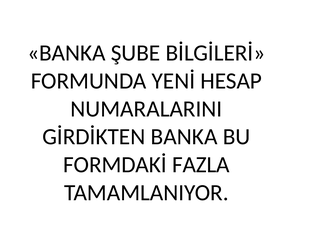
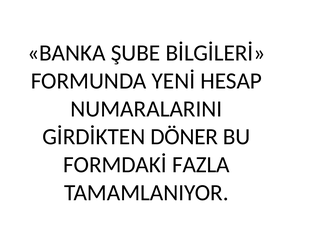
GİRDİKTEN BANKA: BANKA -> DÖNER
